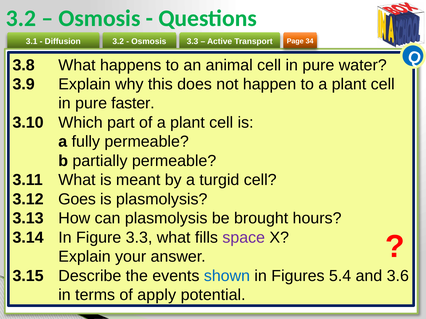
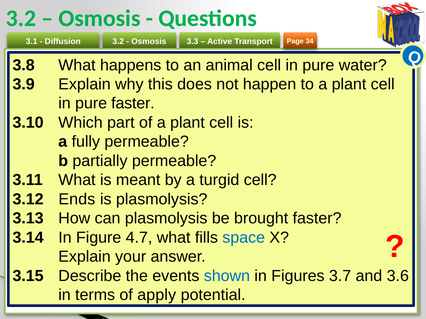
Goes: Goes -> Ends
brought hours: hours -> faster
Figure 3.3: 3.3 -> 4.7
space colour: purple -> blue
5.4: 5.4 -> 3.7
